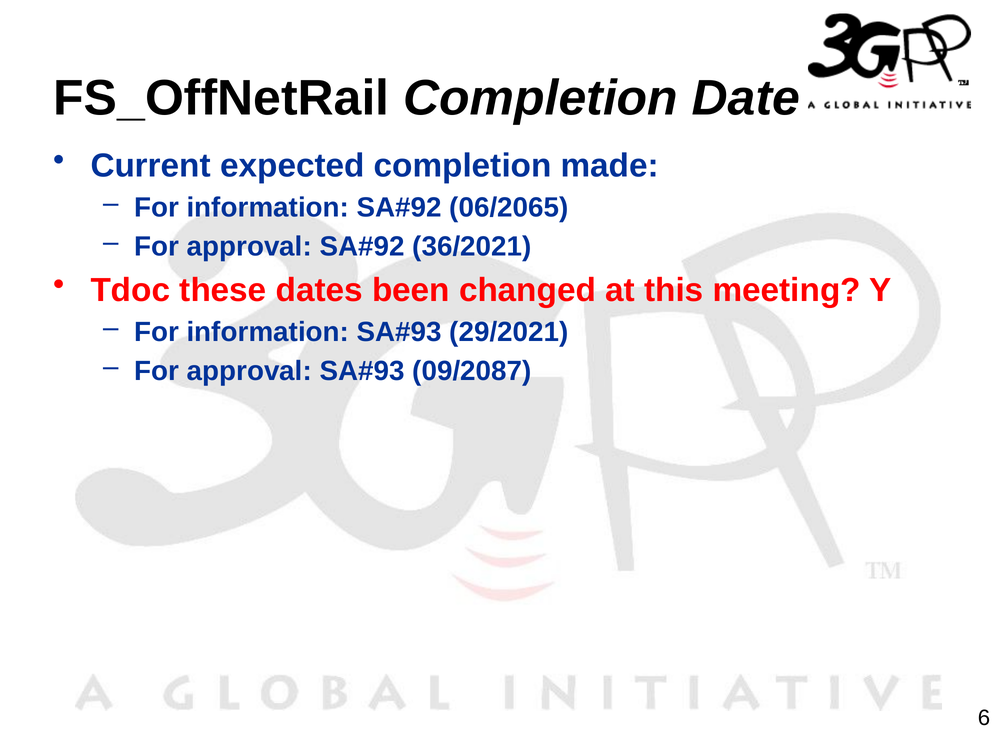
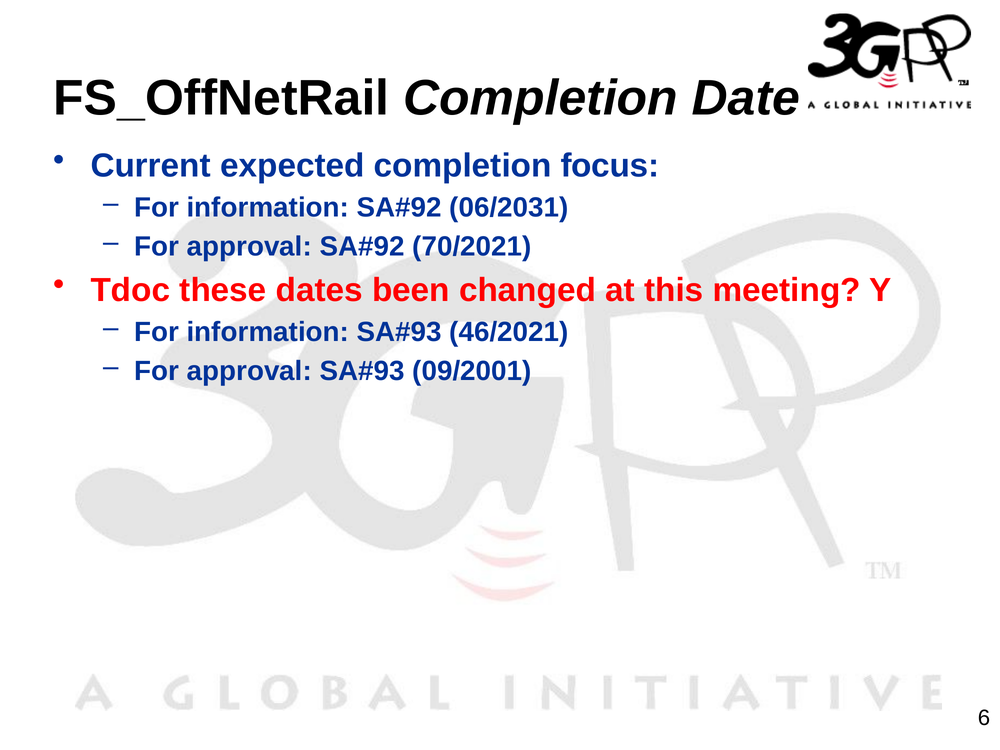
made: made -> focus
06/2065: 06/2065 -> 06/2031
36/2021: 36/2021 -> 70/2021
29/2021: 29/2021 -> 46/2021
09/2087: 09/2087 -> 09/2001
